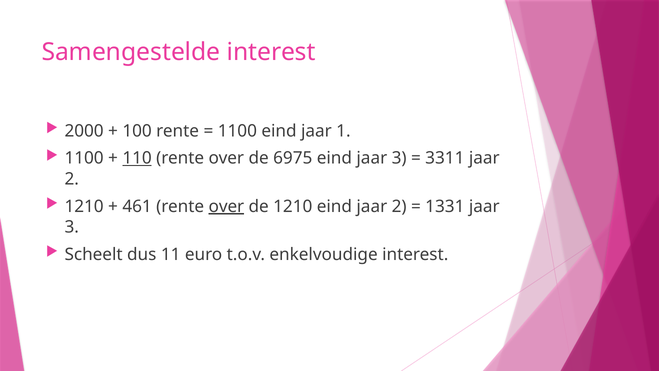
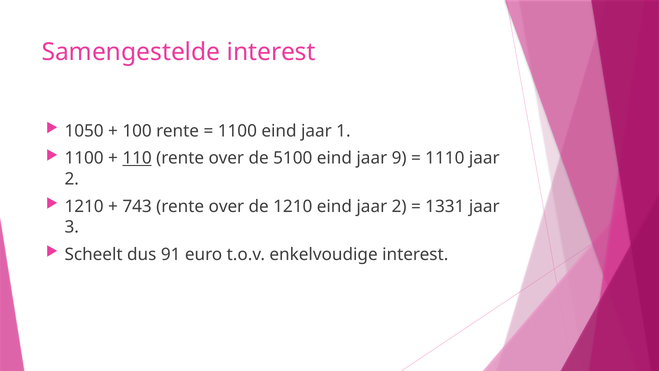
2000: 2000 -> 1050
6975: 6975 -> 5100
eind jaar 3: 3 -> 9
3311: 3311 -> 1110
461: 461 -> 743
over at (226, 206) underline: present -> none
11: 11 -> 91
